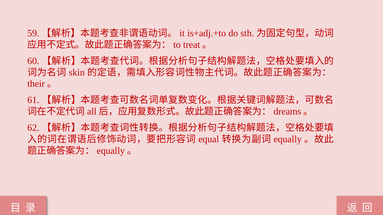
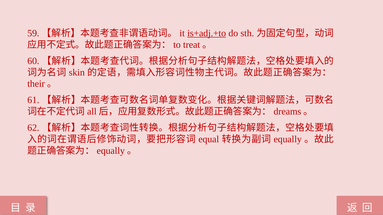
is+adj.+to underline: none -> present
